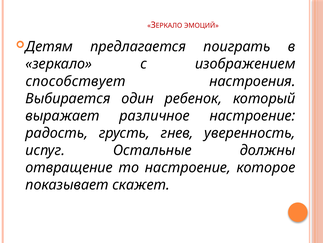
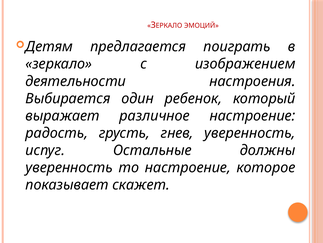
способствует: способствует -> деятельности
отвращение at (69, 167): отвращение -> уверенность
